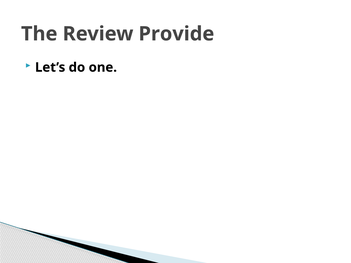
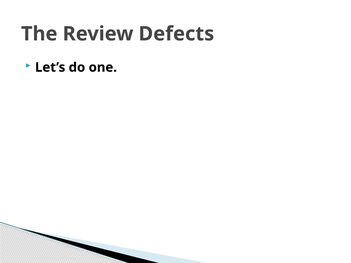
Provide: Provide -> Defects
